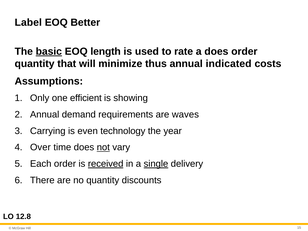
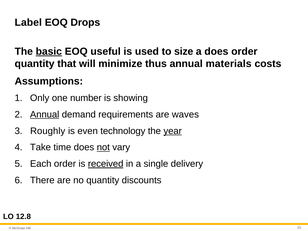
Better: Better -> Drops
length: length -> useful
rate: rate -> size
indicated: indicated -> materials
efficient: efficient -> number
Annual at (45, 115) underline: none -> present
Carrying: Carrying -> Roughly
year underline: none -> present
Over: Over -> Take
single underline: present -> none
